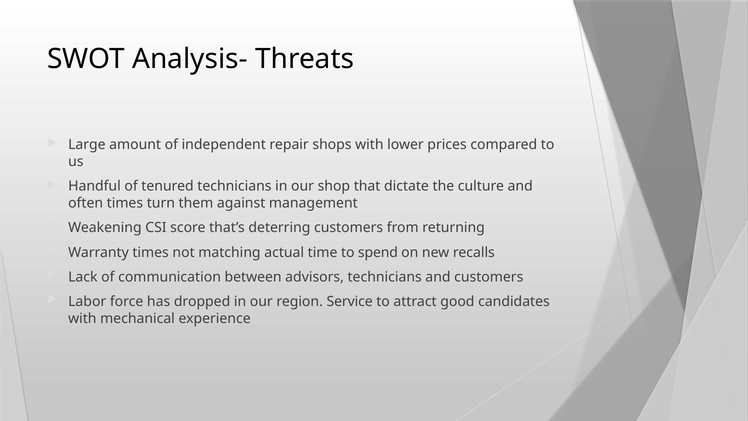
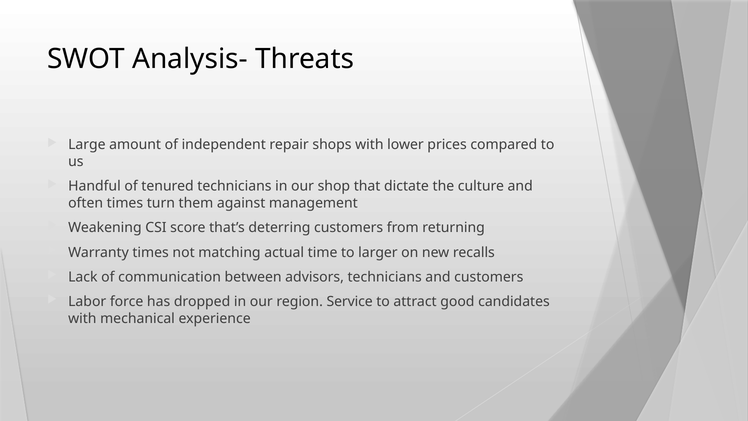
spend: spend -> larger
